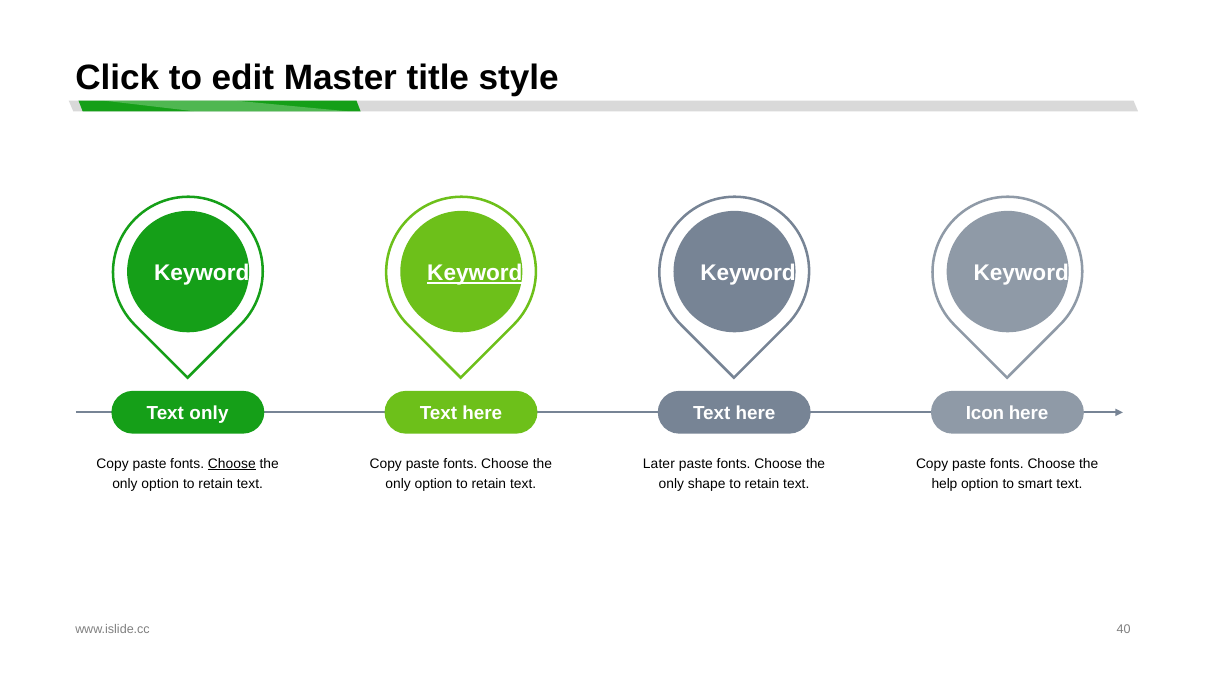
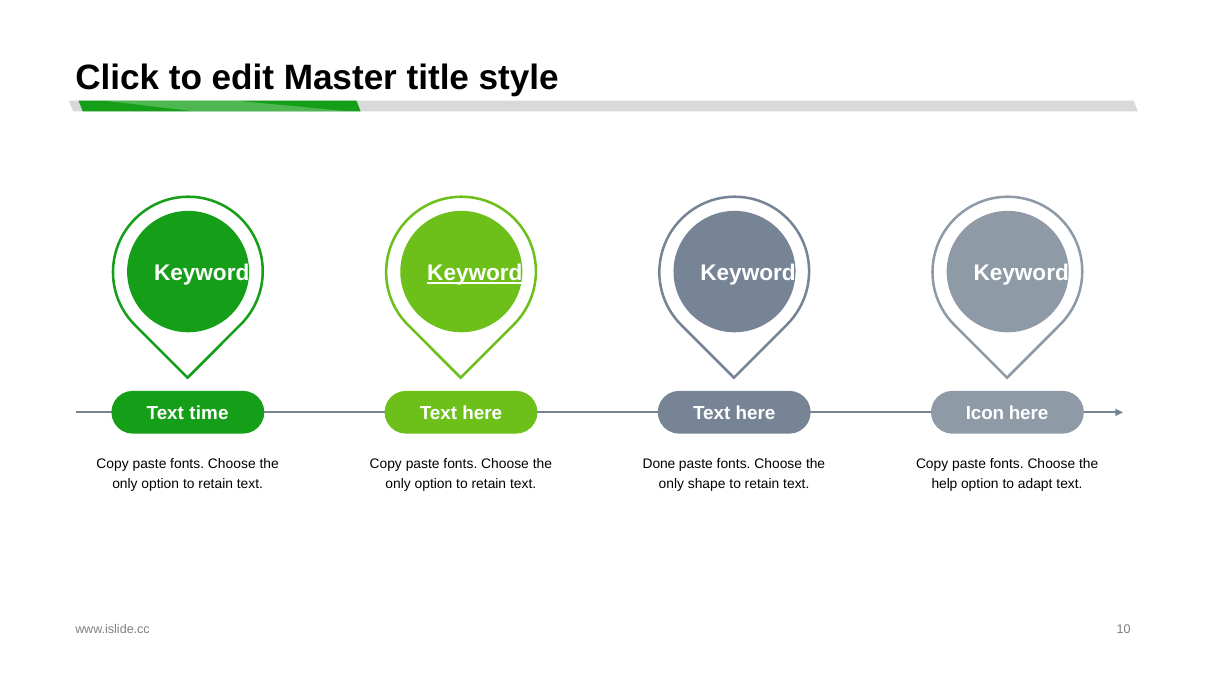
Text only: only -> time
Choose at (232, 463) underline: present -> none
Later: Later -> Done
smart: smart -> adapt
40: 40 -> 10
